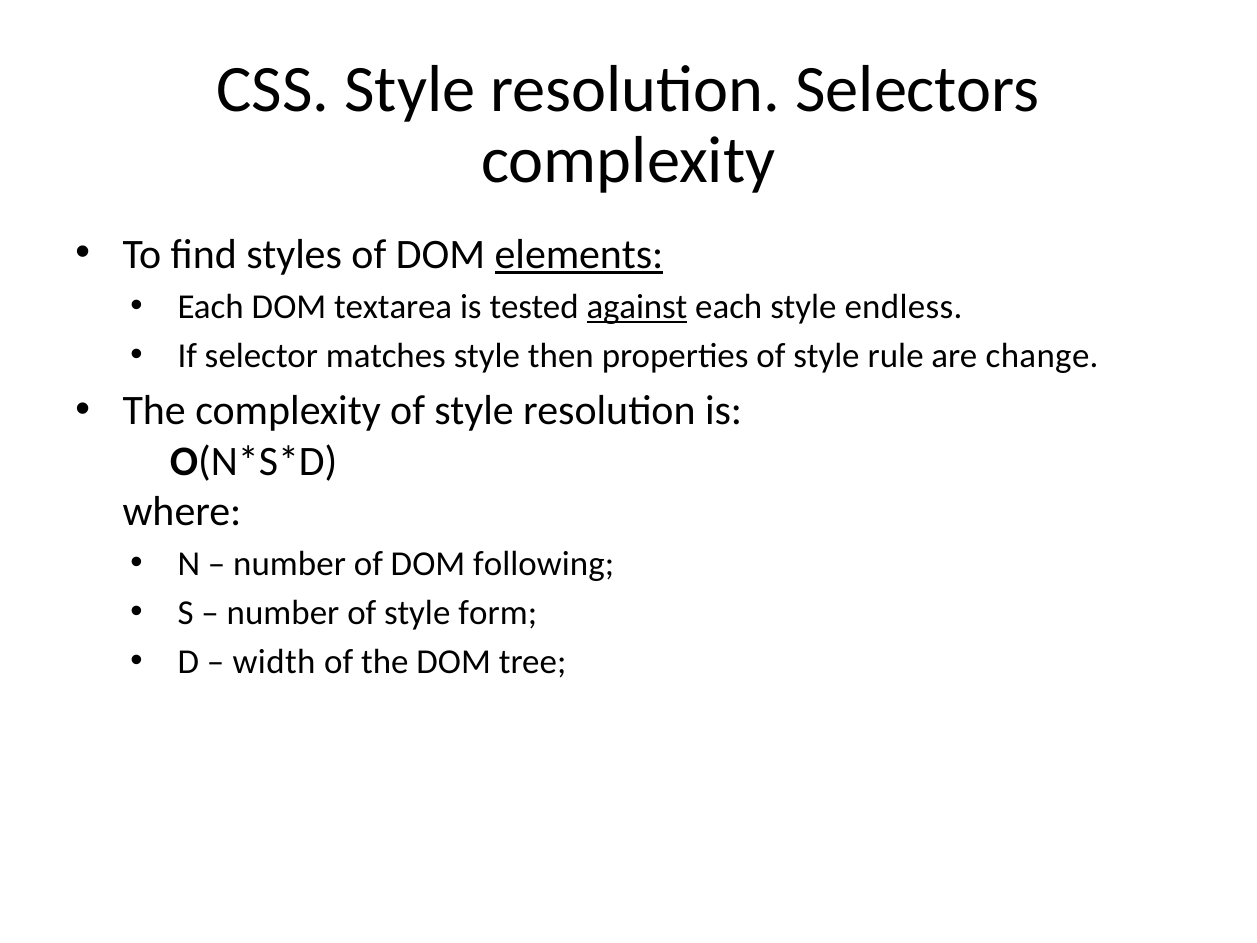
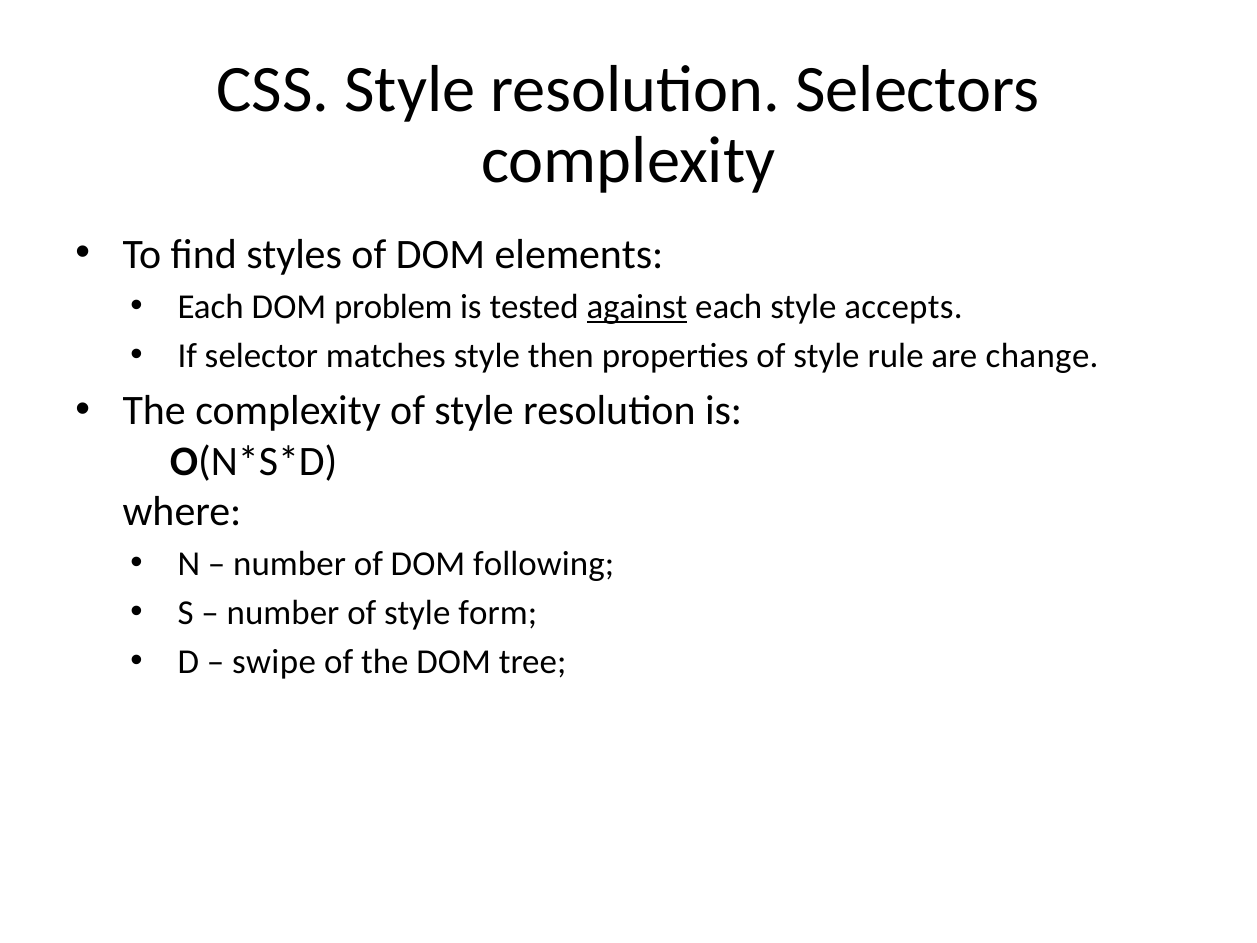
elements underline: present -> none
textarea: textarea -> problem
endless: endless -> accepts
width: width -> swipe
